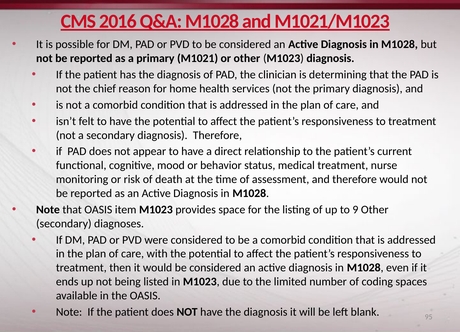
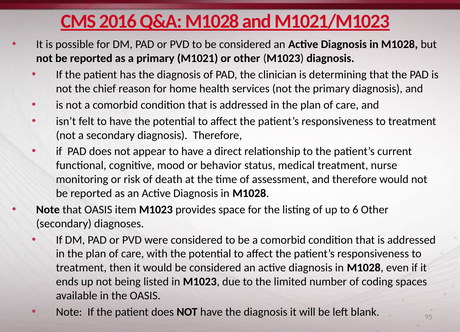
9: 9 -> 6
